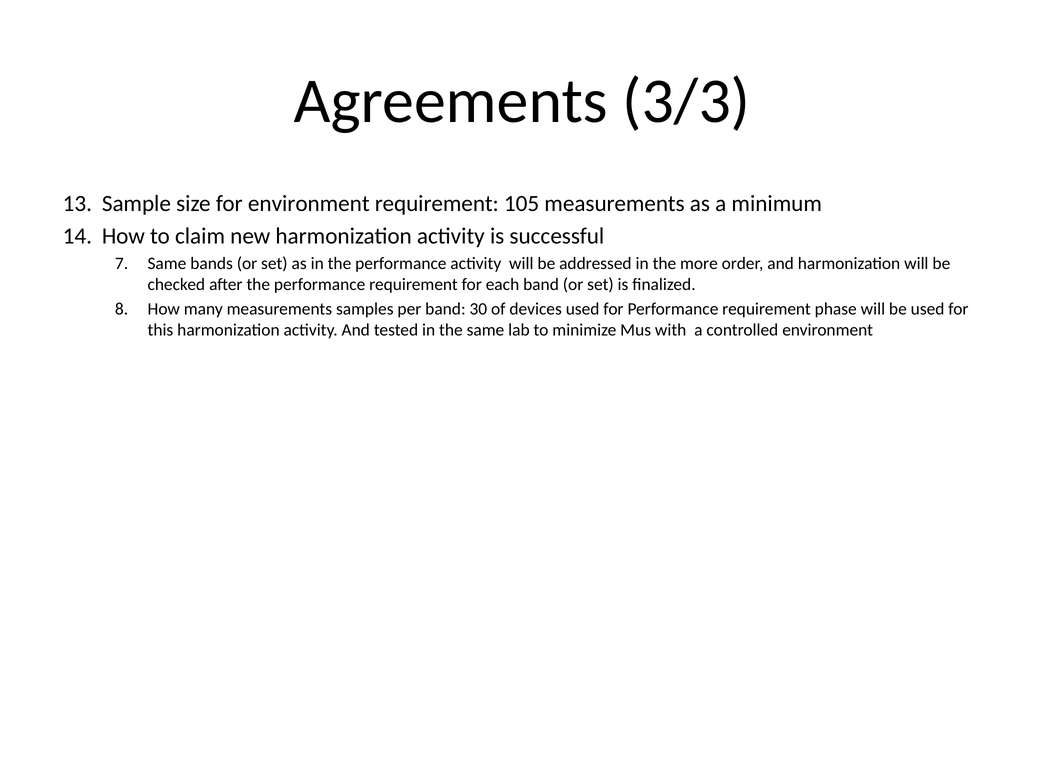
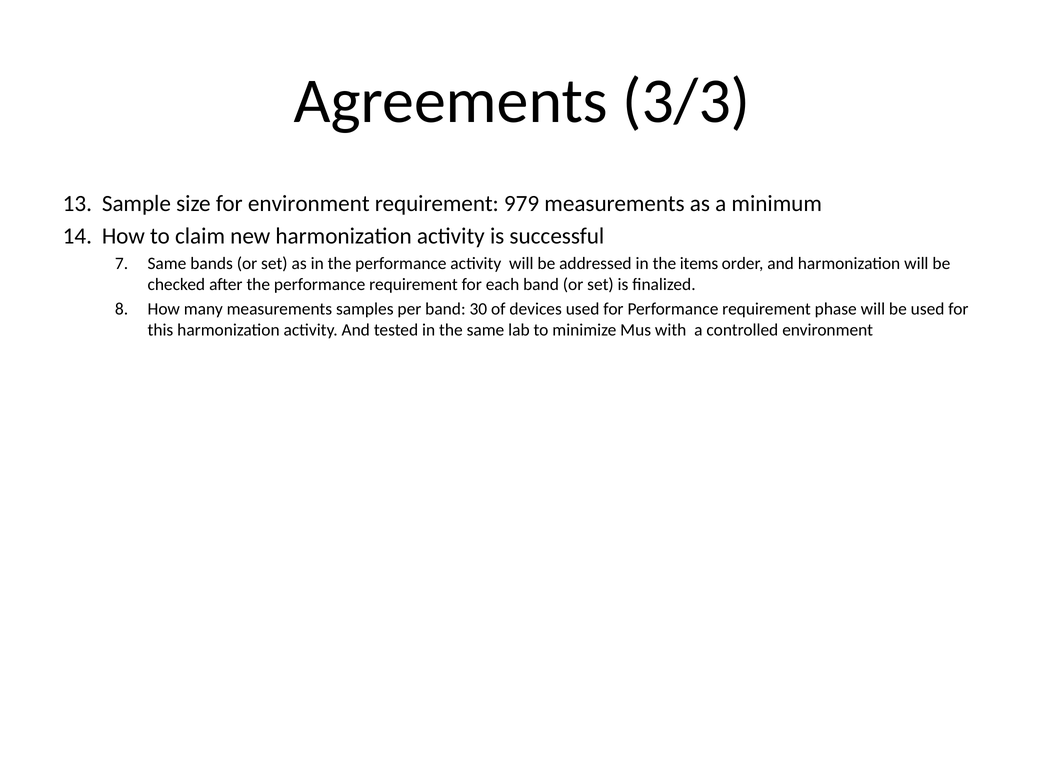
105: 105 -> 979
more: more -> items
